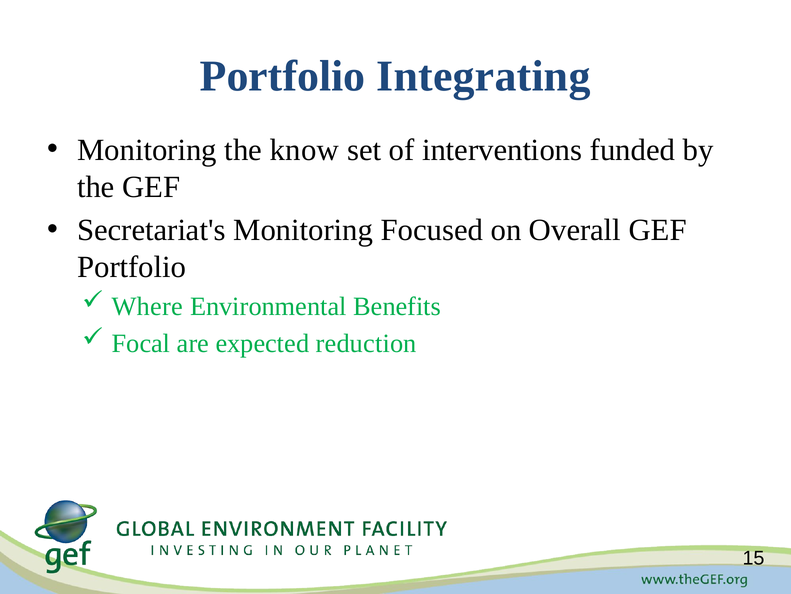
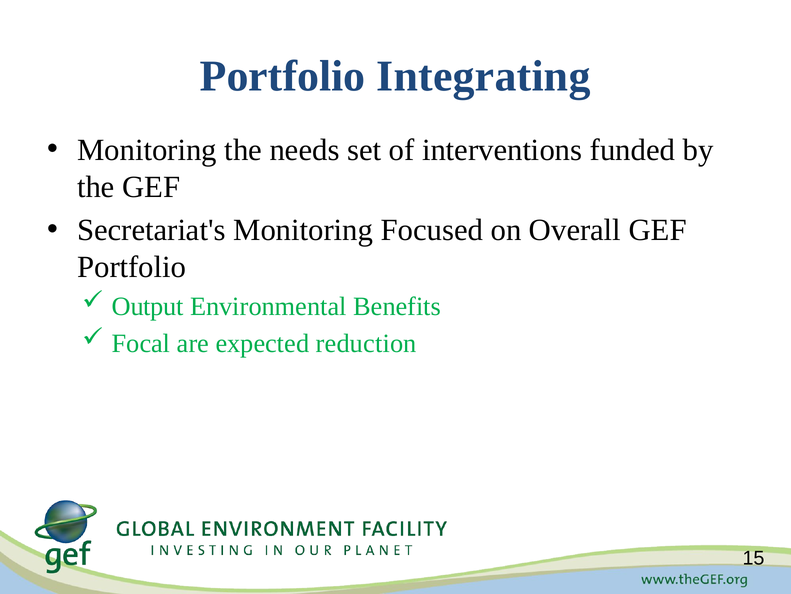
know: know -> needs
Where: Where -> Output
